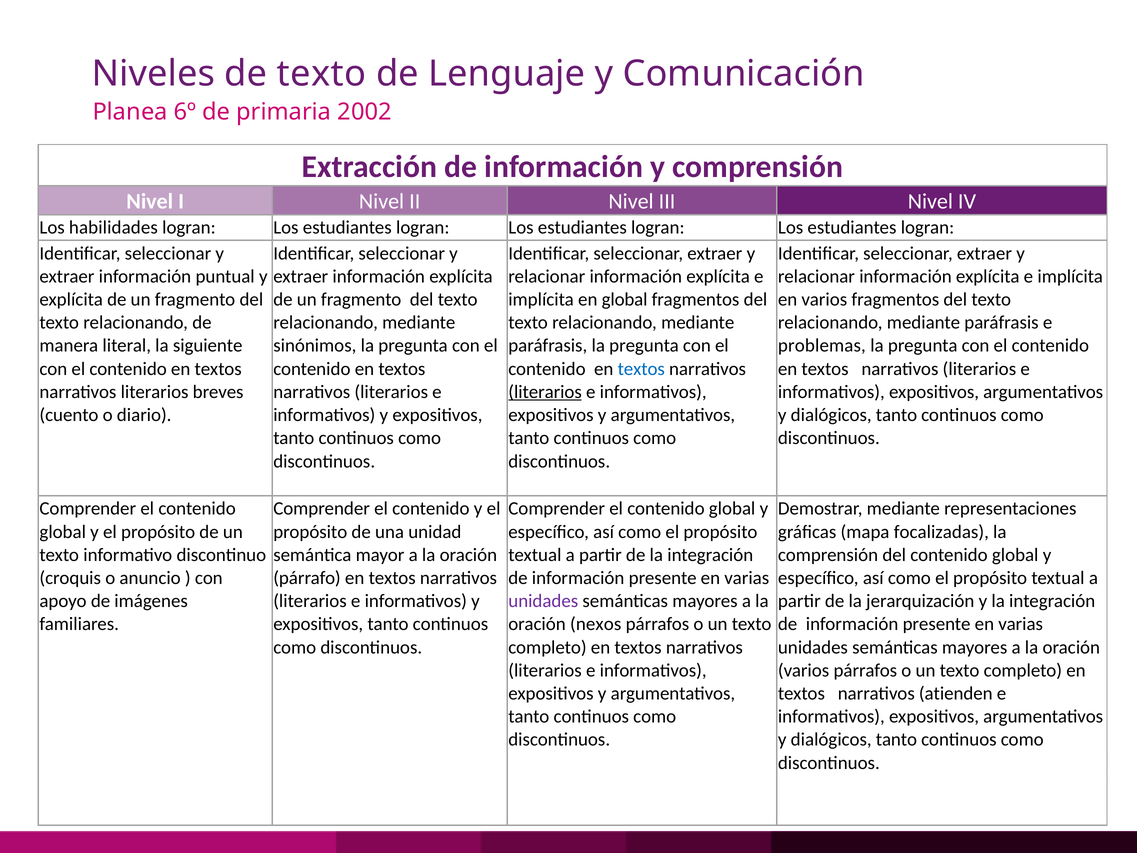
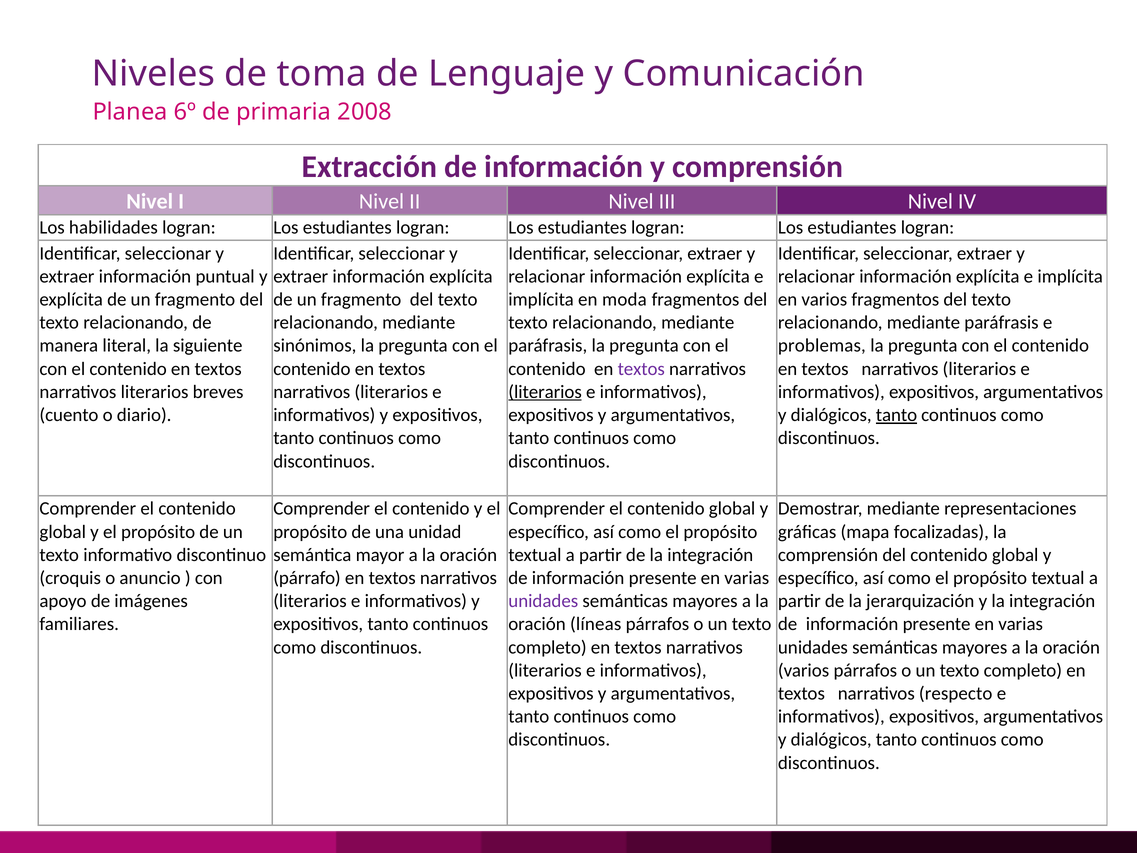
de texto: texto -> toma
2002: 2002 -> 2008
en global: global -> moda
textos at (641, 369) colour: blue -> purple
tanto at (896, 415) underline: none -> present
nexos: nexos -> líneas
atienden: atienden -> respecto
